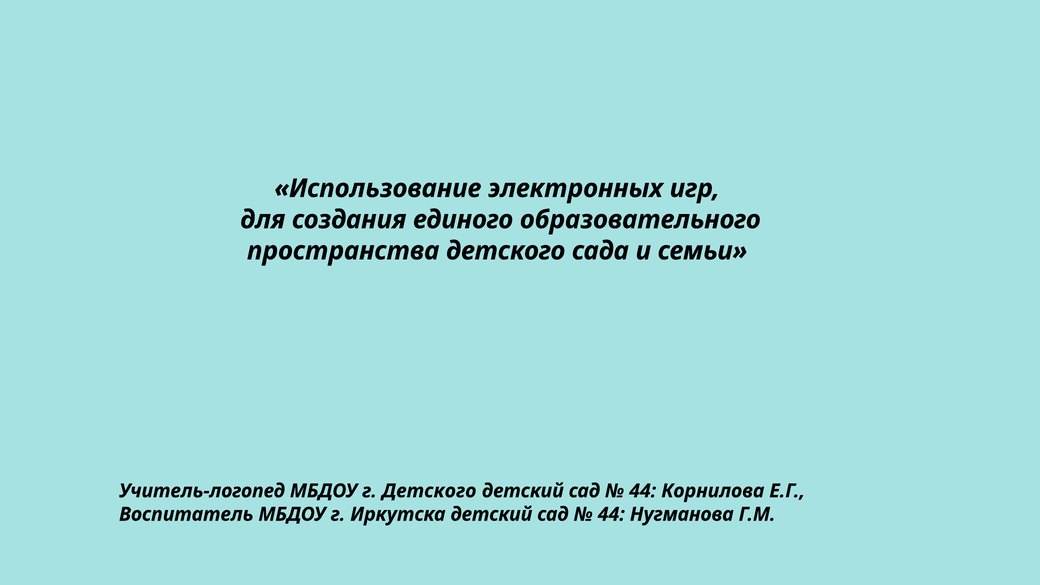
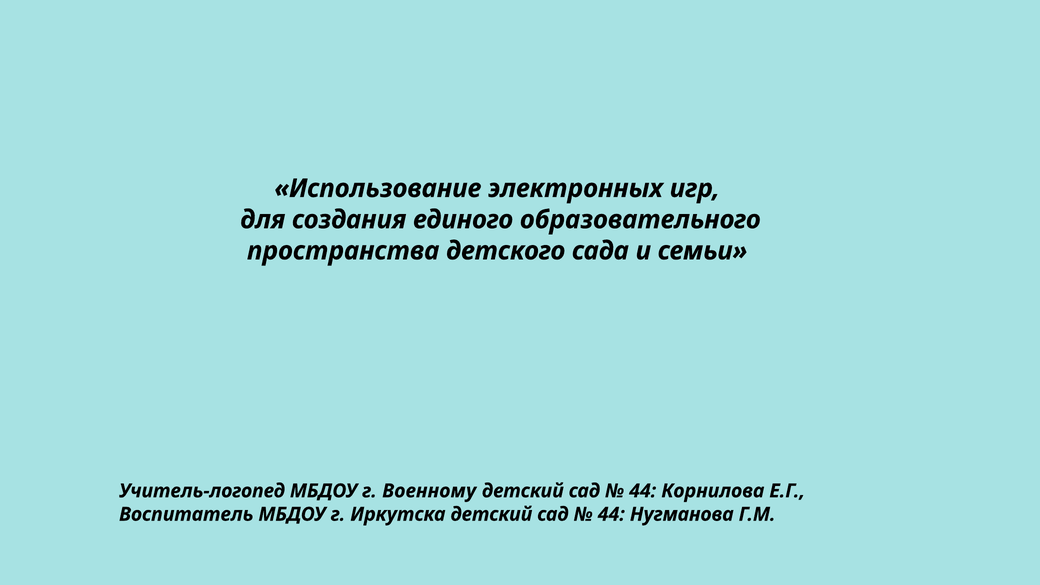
г Детского: Детского -> Военному
